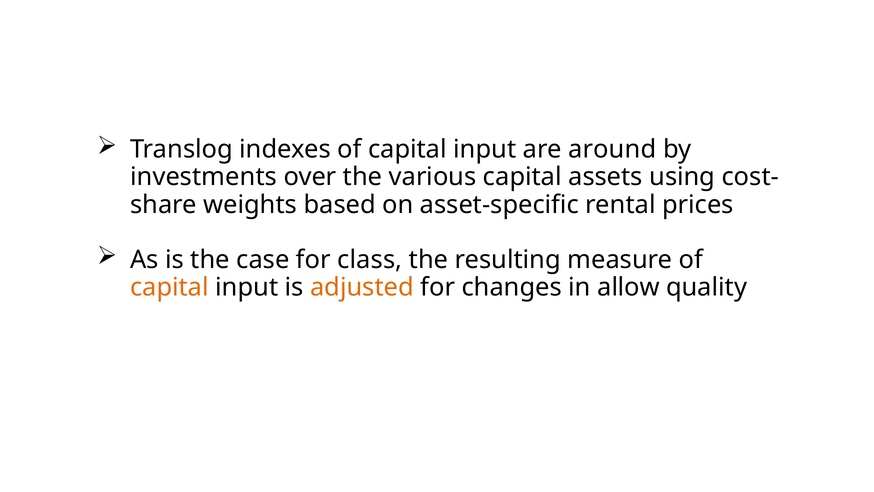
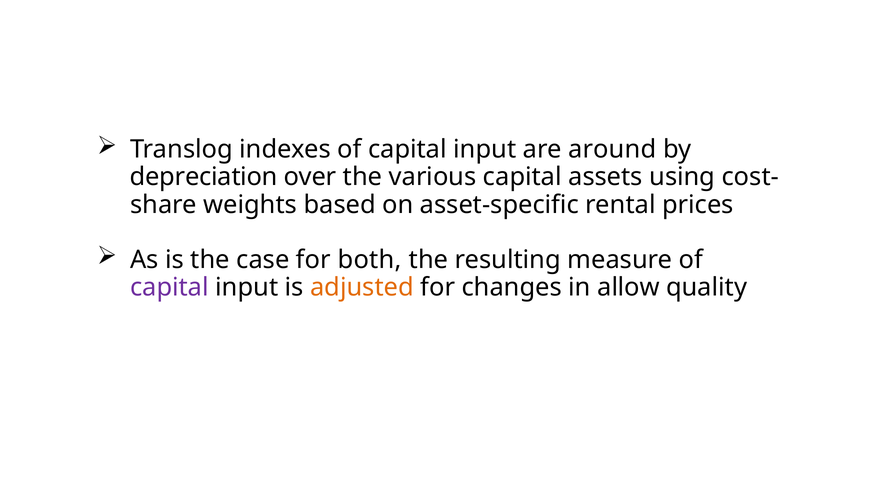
investments: investments -> depreciation
class: class -> both
capital at (169, 287) colour: orange -> purple
